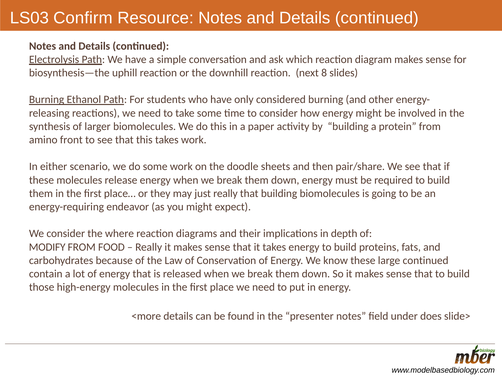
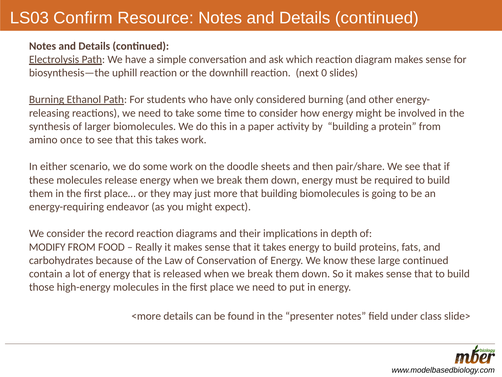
8: 8 -> 0
front: front -> once
just really: really -> more
where: where -> record
does: does -> class
